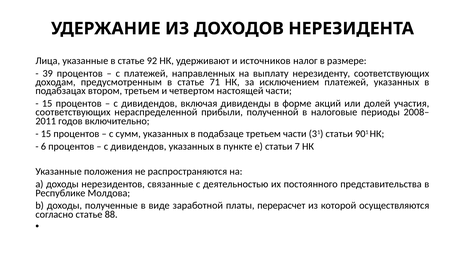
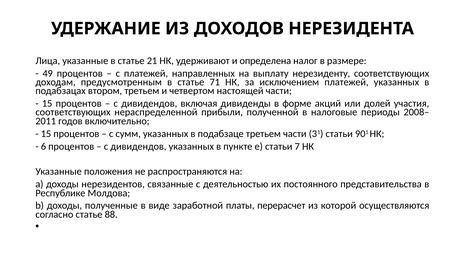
92: 92 -> 21
источников: источников -> определена
39: 39 -> 49
